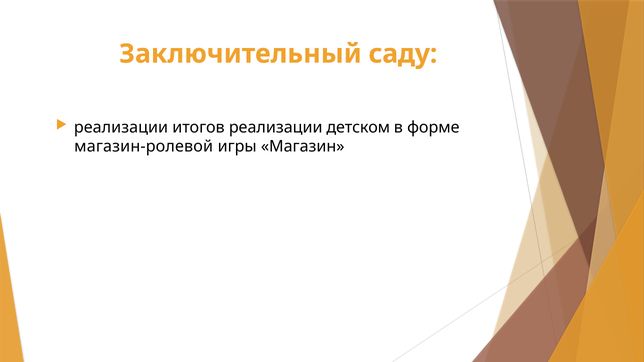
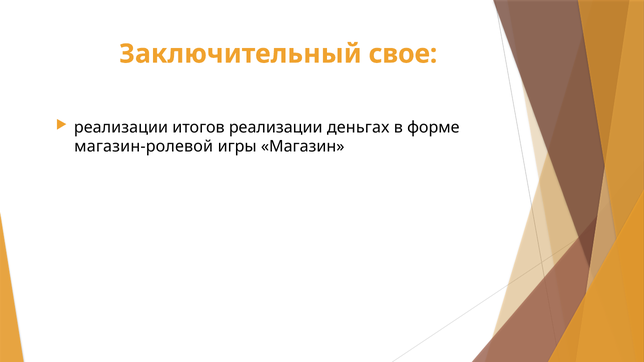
саду: саду -> свое
детском: детском -> деньгах
